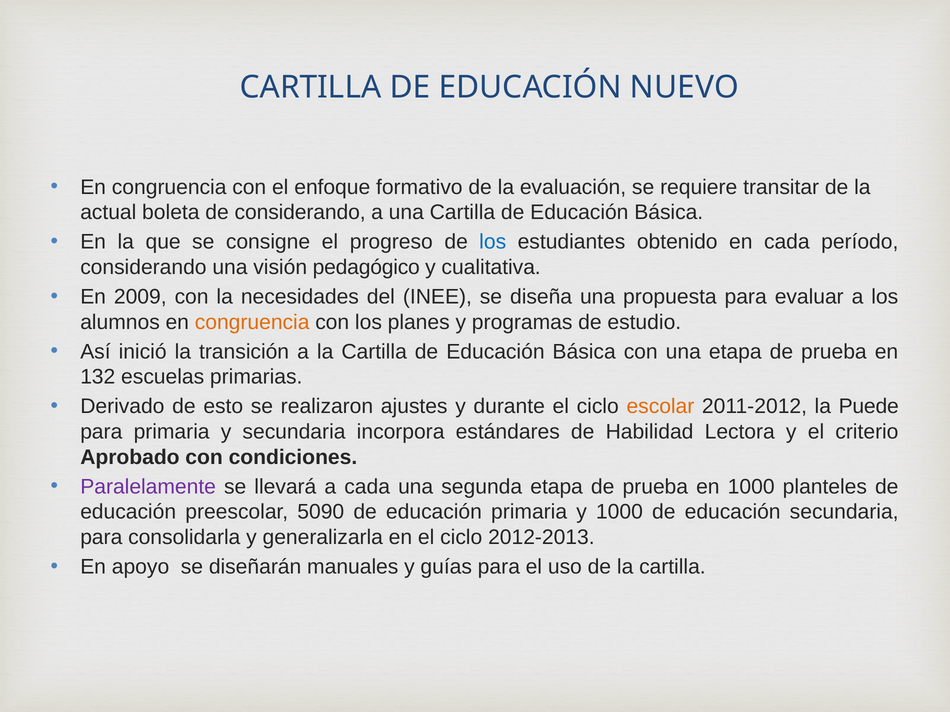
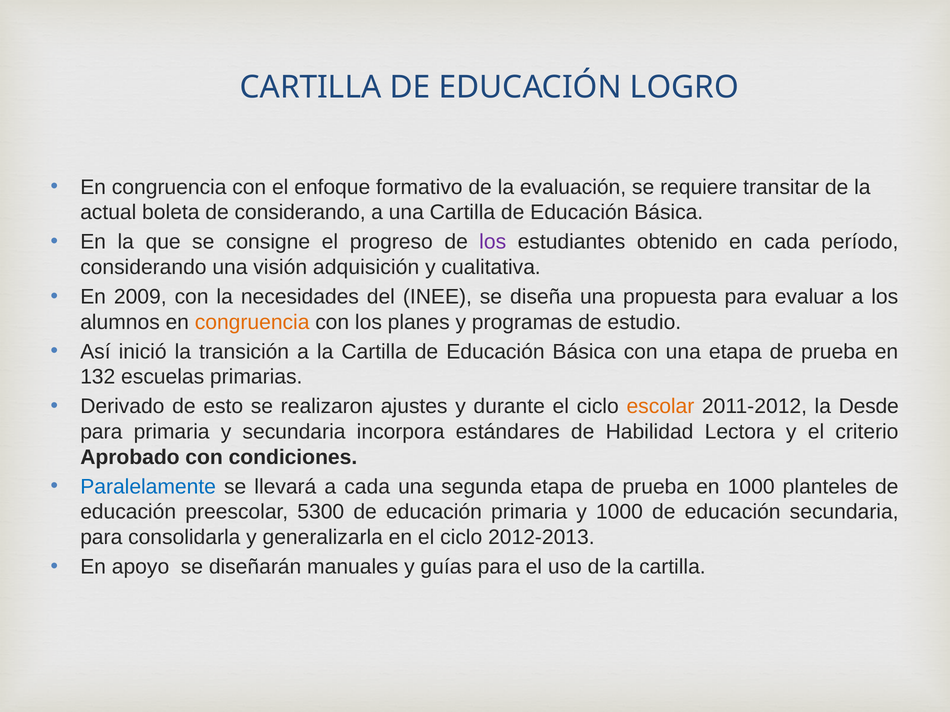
NUEVO: NUEVO -> LOGRO
los at (493, 242) colour: blue -> purple
pedagógico: pedagógico -> adquisición
Puede: Puede -> Desde
Paralelamente colour: purple -> blue
5090: 5090 -> 5300
